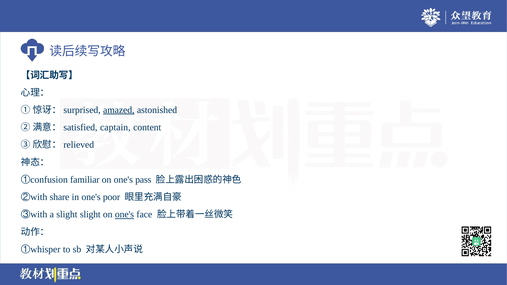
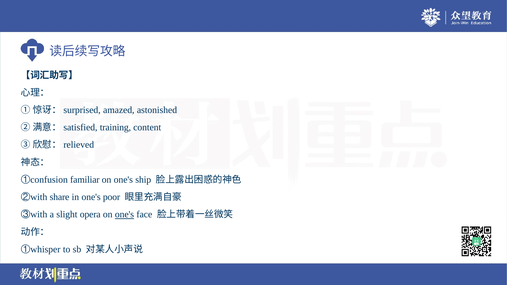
amazed underline: present -> none
captain: captain -> training
pass: pass -> ship
slight slight: slight -> opera
